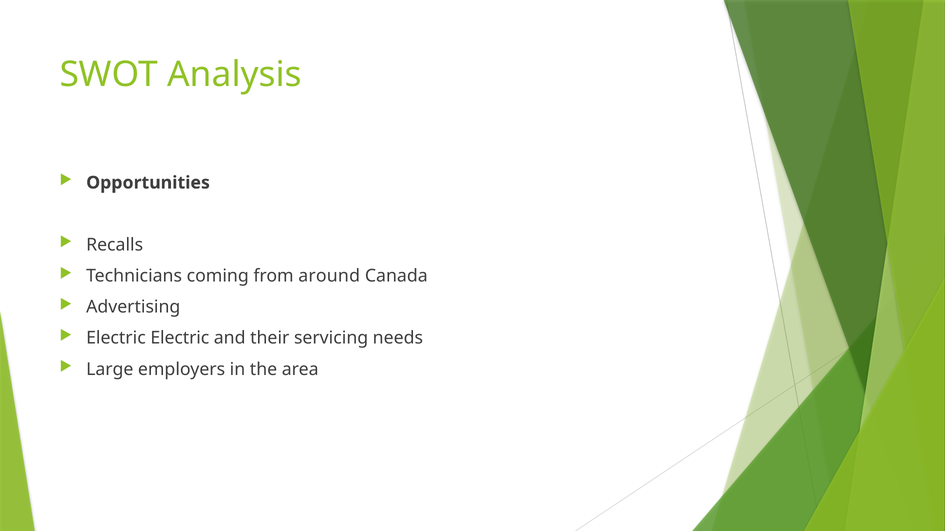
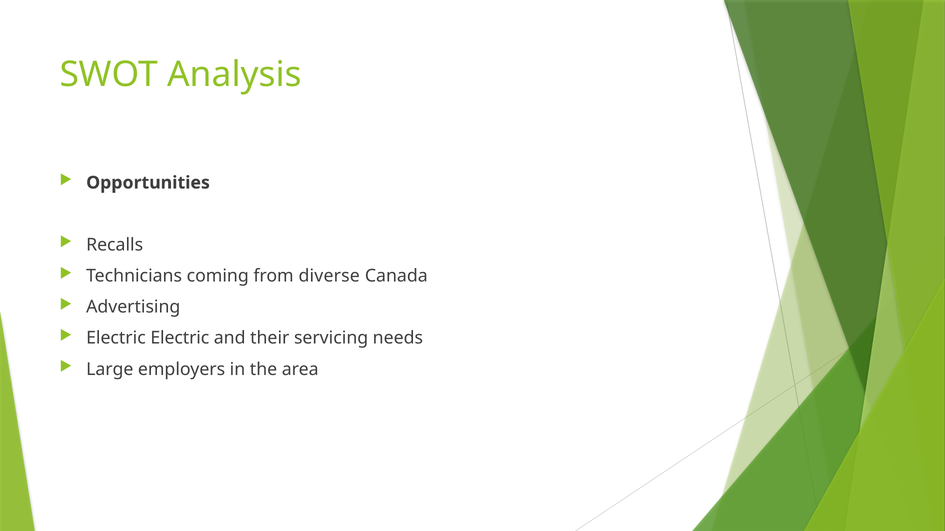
around: around -> diverse
